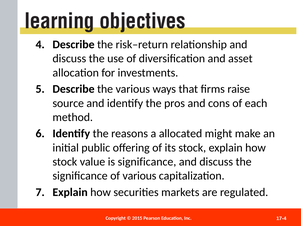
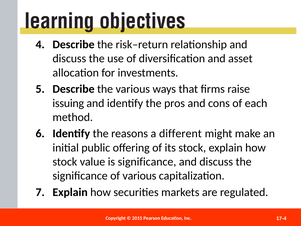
source: source -> issuing
allocated: allocated -> different
